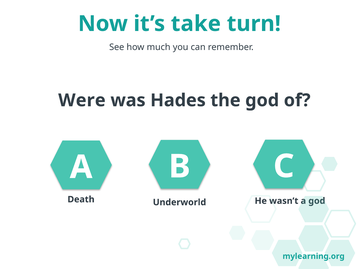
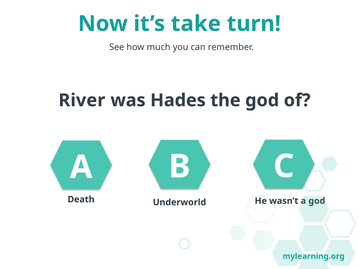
Were: Were -> River
